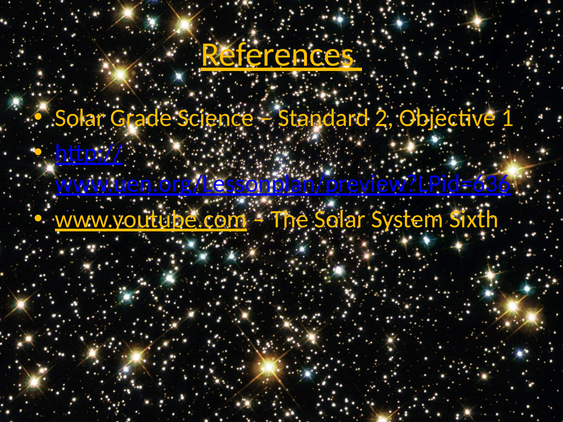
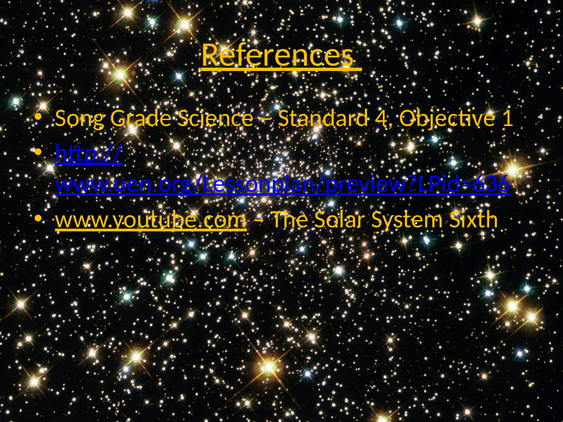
Solar at (80, 118): Solar -> Song
2: 2 -> 4
